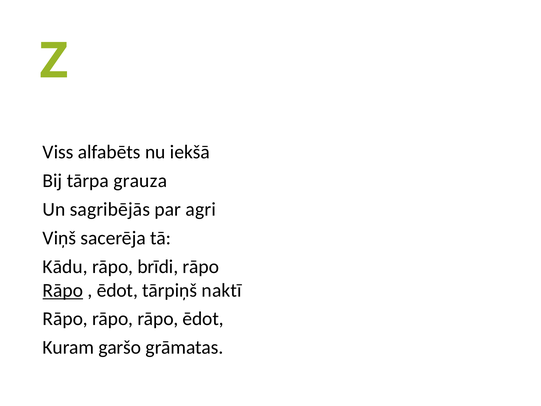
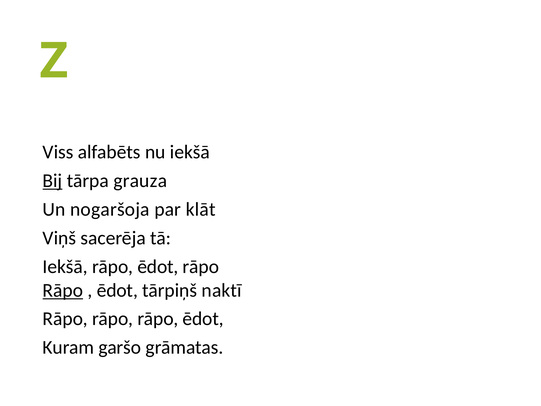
Bij underline: none -> present
sagribējās: sagribējās -> nogaršoja
agri: agri -> klāt
Kādu at (65, 267): Kādu -> Iekšā
brīdi at (158, 267): brīdi -> ēdot
